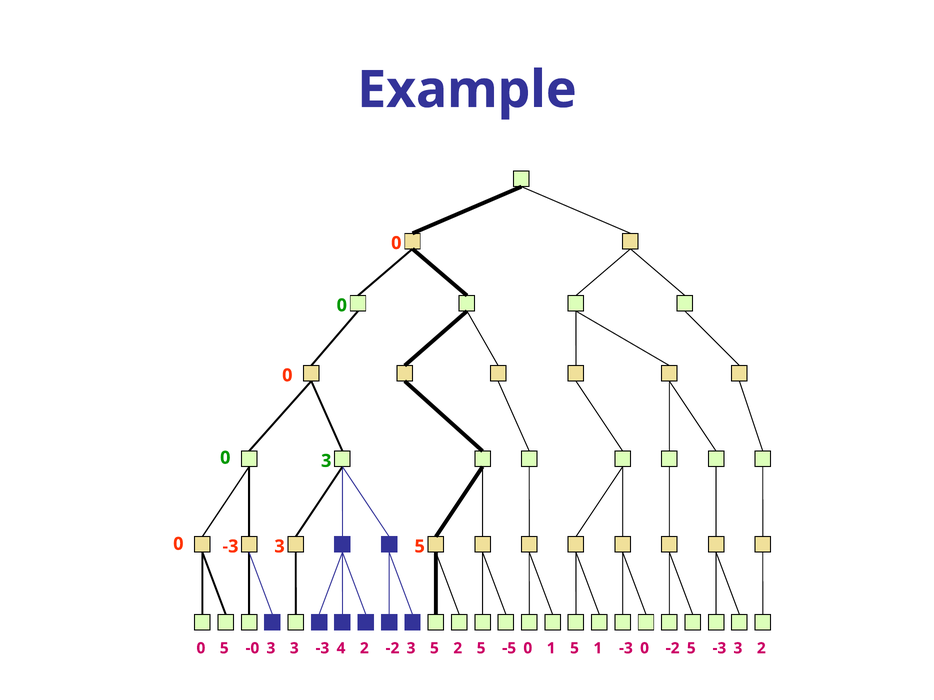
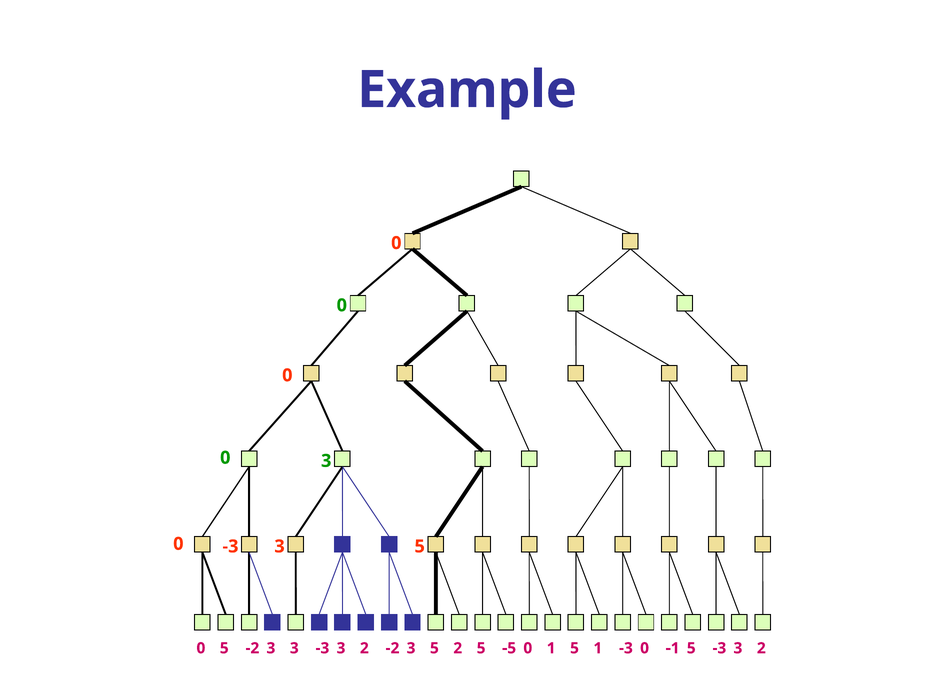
0 5 -0: -0 -> -2
4 at (341, 649): 4 -> 3
3 -2: -2 -> -1
